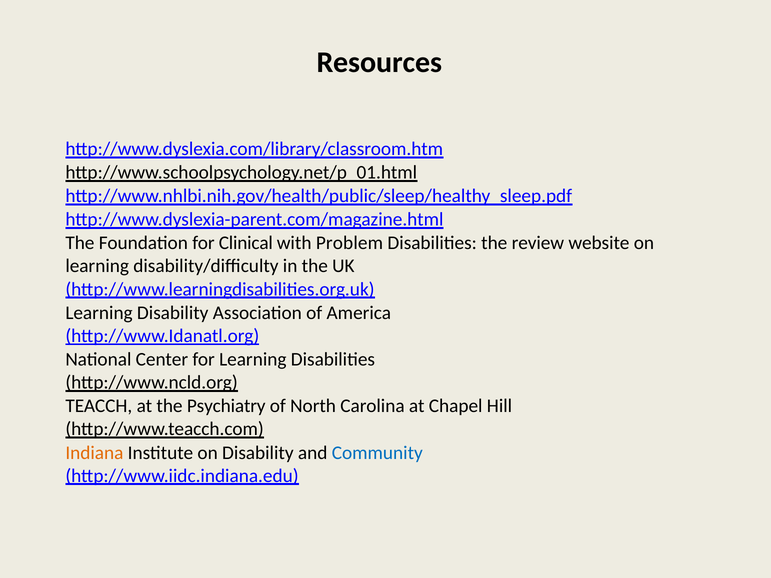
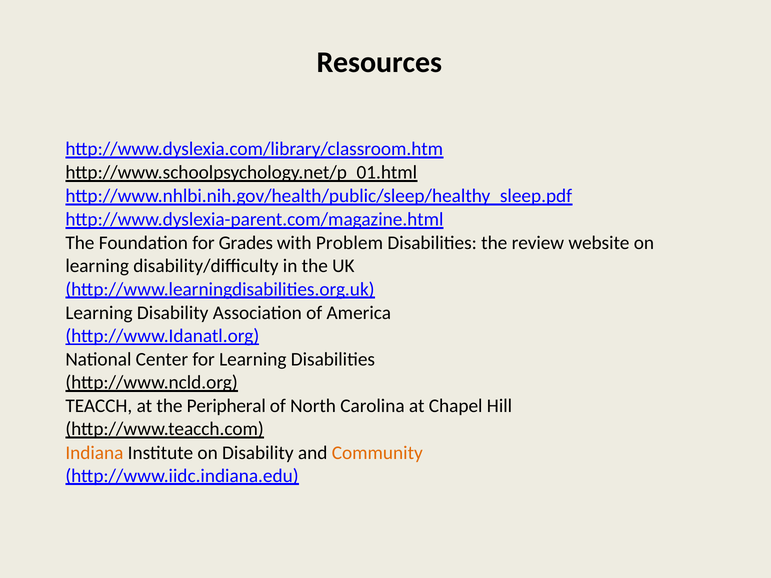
Clinical: Clinical -> Grades
Psychiatry: Psychiatry -> Peripheral
Community colour: blue -> orange
